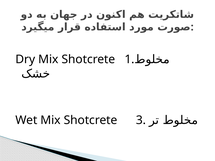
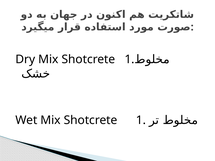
Wet Mix Shotcrete 3: 3 -> 1
